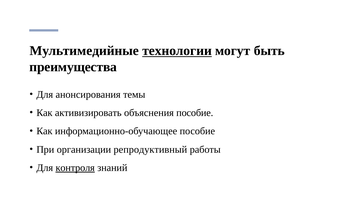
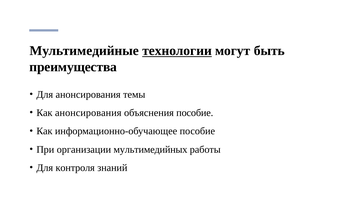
Как активизировать: активизировать -> анонсирования
репродуктивный: репродуктивный -> мультимедийных
контроля underline: present -> none
